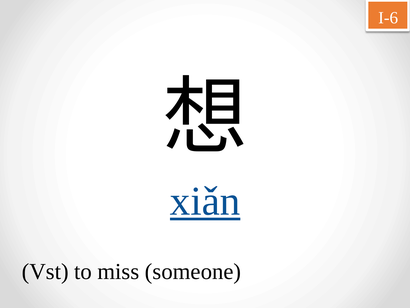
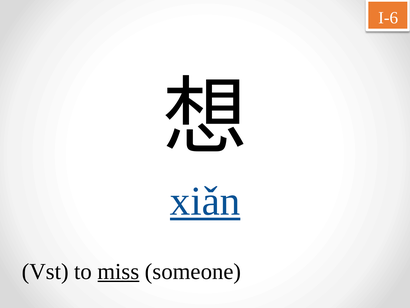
miss underline: none -> present
